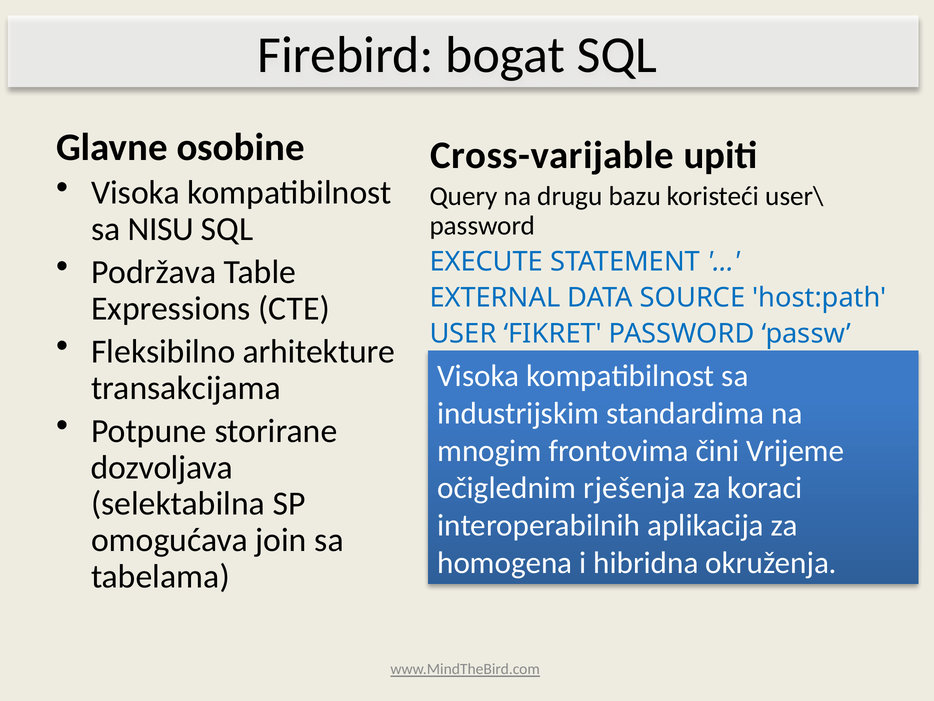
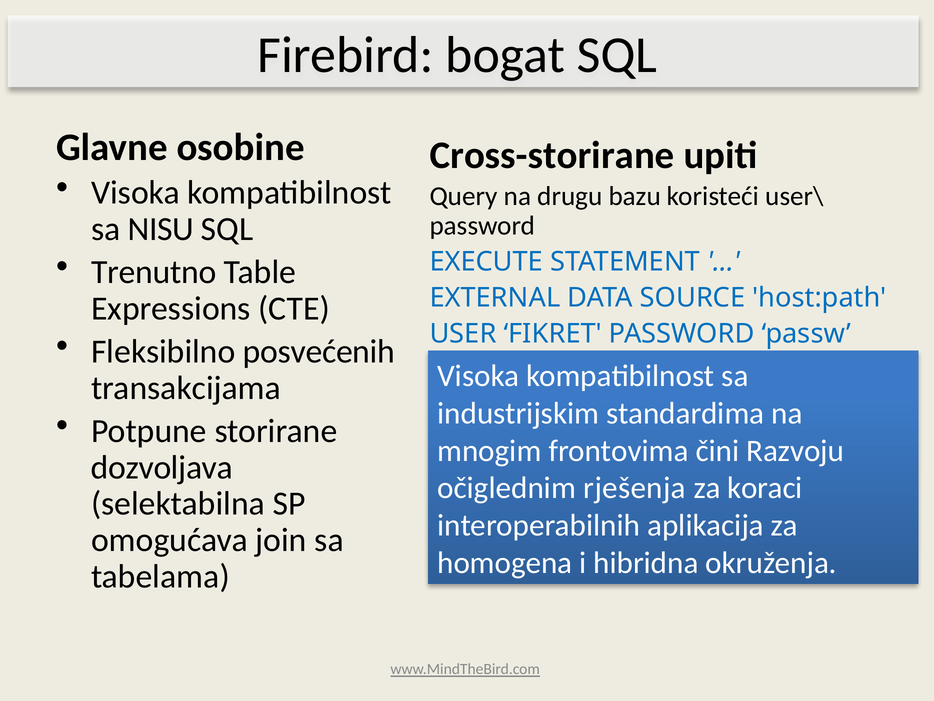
Cross-varijable: Cross-varijable -> Cross-storirane
Podržava: Podržava -> Trenutno
arhitekture: arhitekture -> posvećenih
Vrijeme: Vrijeme -> Razvoju
